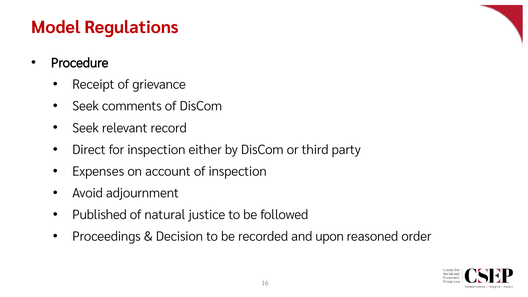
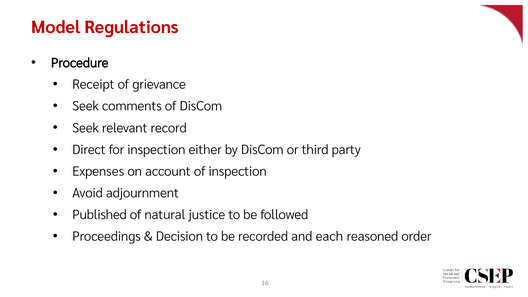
upon: upon -> each
